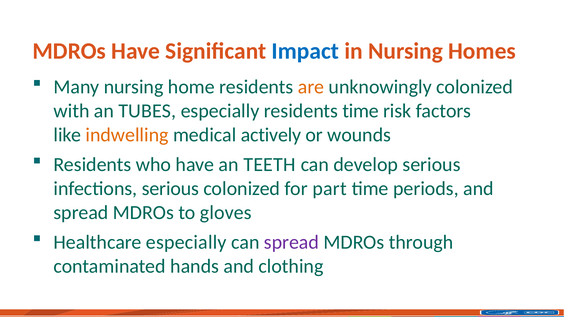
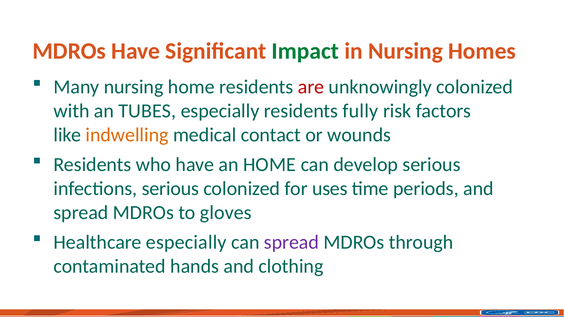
Impact colour: blue -> green
are colour: orange -> red
residents time: time -> fully
actively: actively -> contact
an TEETH: TEETH -> HOME
part: part -> uses
